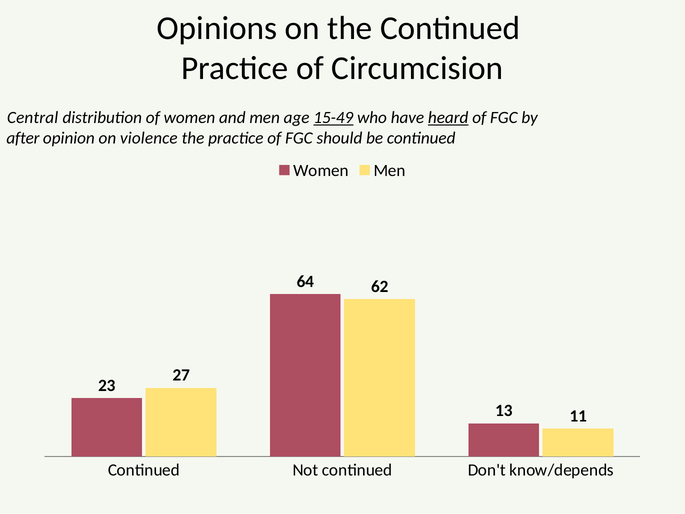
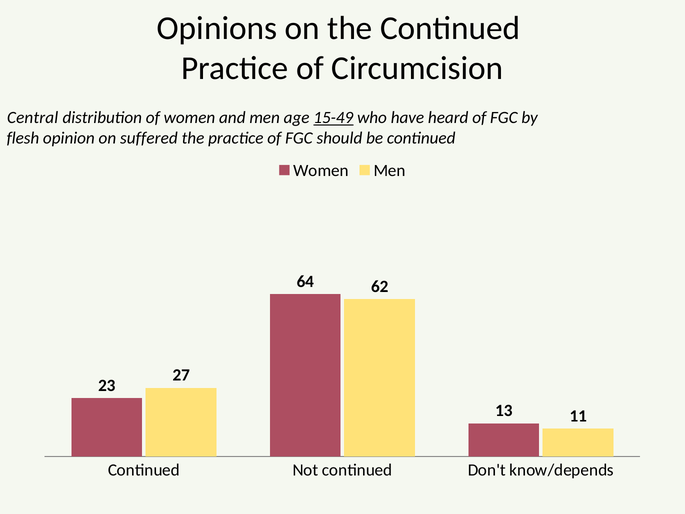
heard underline: present -> none
after: after -> flesh
violence: violence -> suffered
